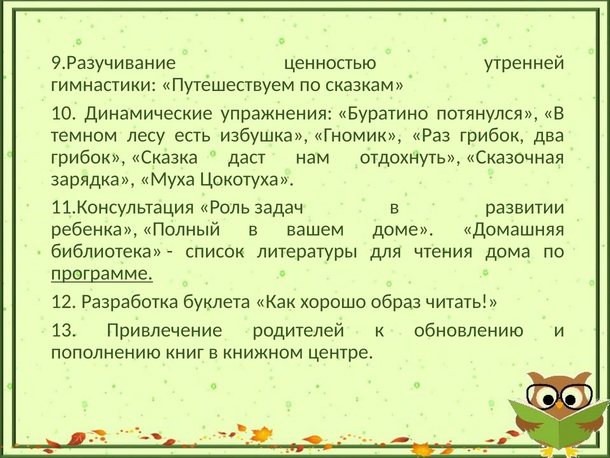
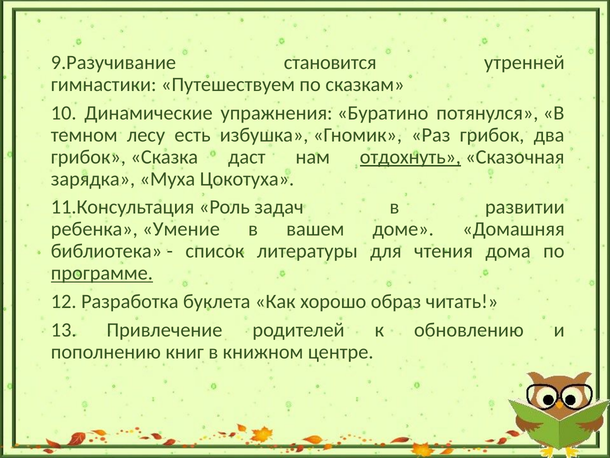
ценностью: ценностью -> становится
отдохнуть underline: none -> present
Полный: Полный -> Умение
